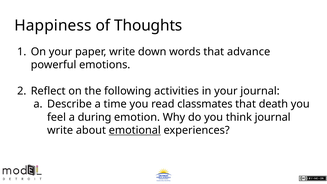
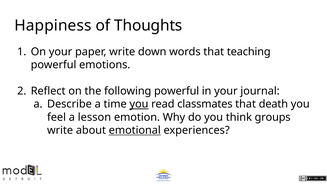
advance: advance -> teaching
following activities: activities -> powerful
you at (139, 104) underline: none -> present
during: during -> lesson
think journal: journal -> groups
